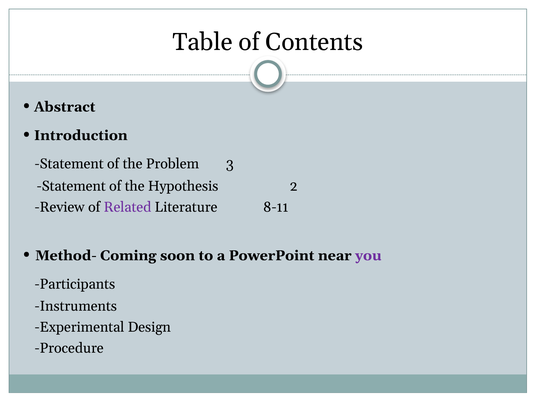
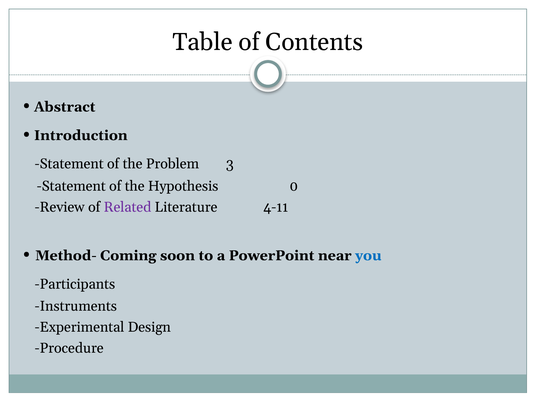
2: 2 -> 0
8-11: 8-11 -> 4-11
you colour: purple -> blue
